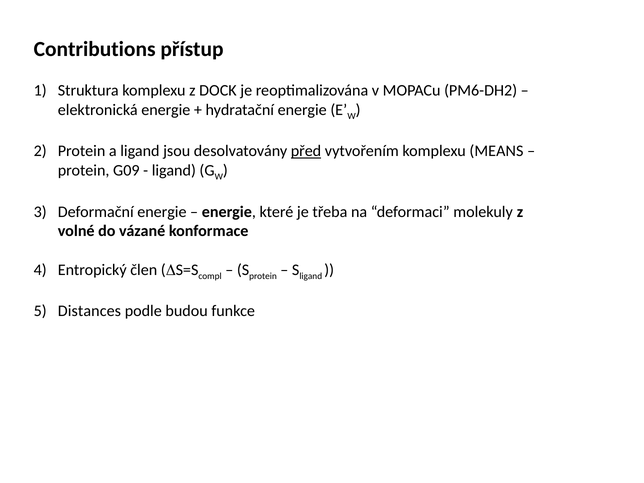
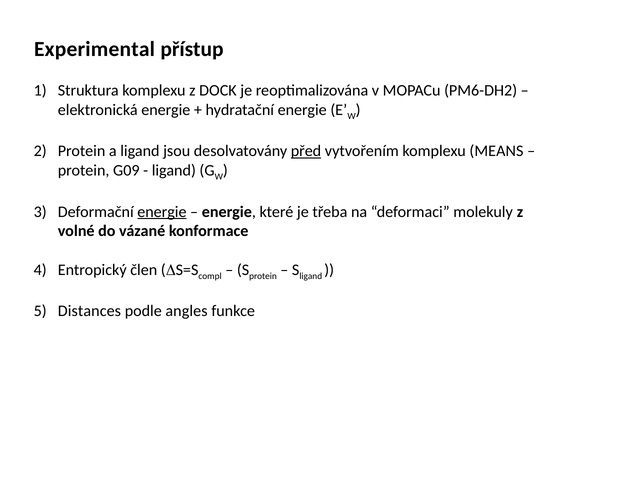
Contributions: Contributions -> Experimental
energie at (162, 212) underline: none -> present
budou: budou -> angles
